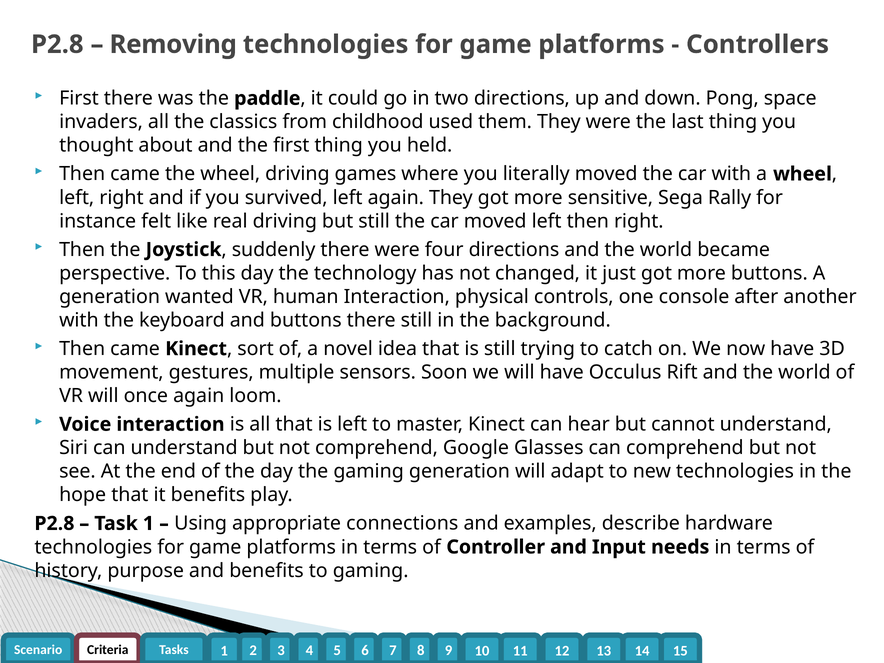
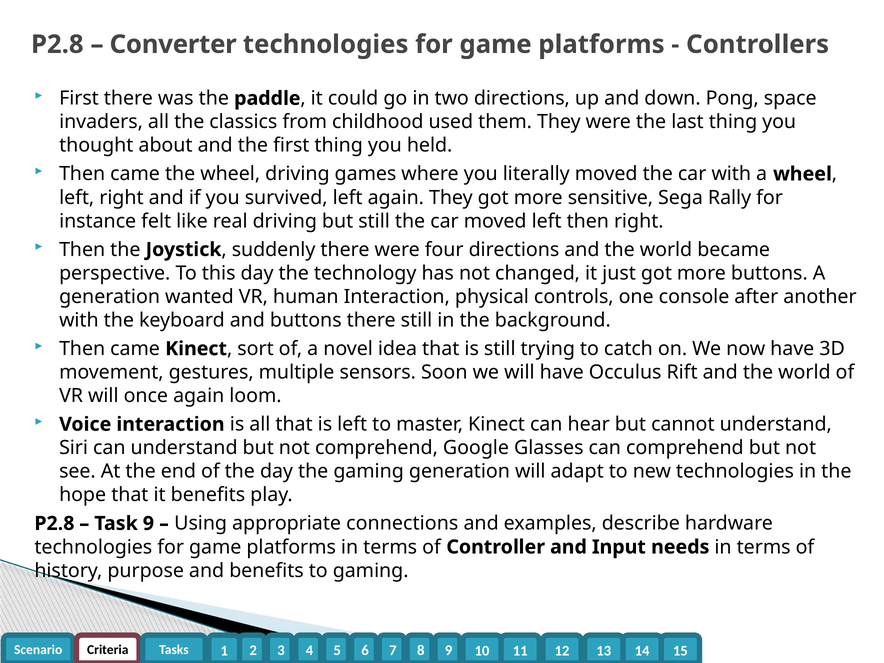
Removing: Removing -> Converter
Task 1: 1 -> 9
